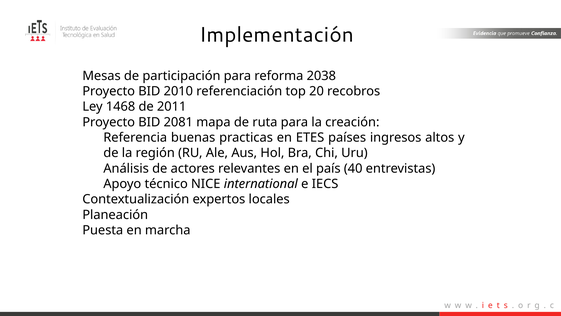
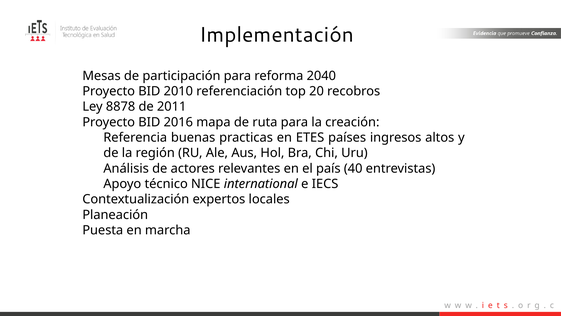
2038: 2038 -> 2040
1468: 1468 -> 8878
2081: 2081 -> 2016
